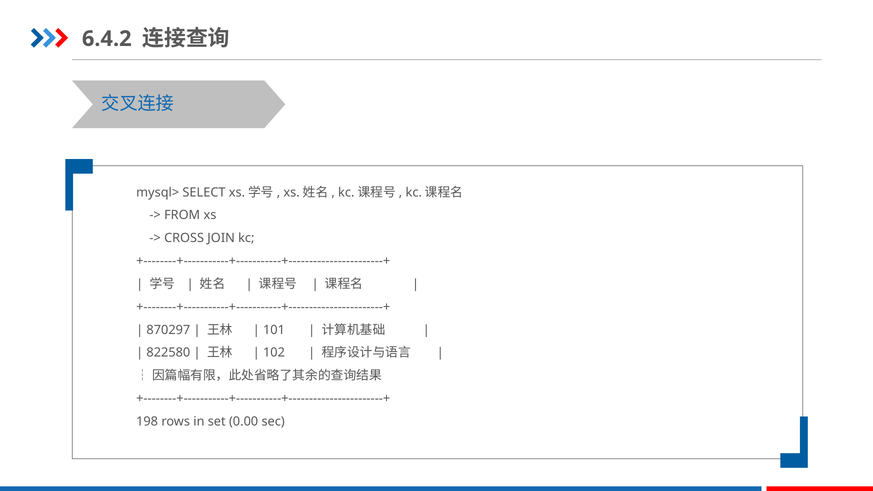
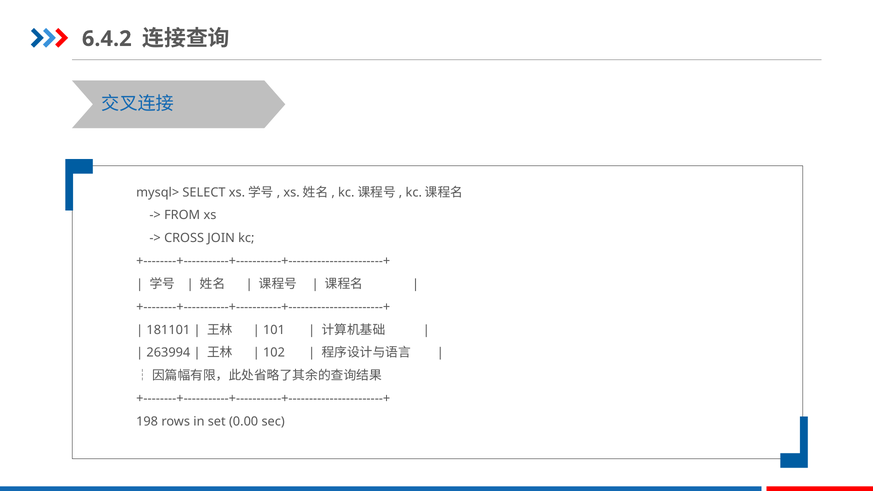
870297: 870297 -> 181101
822580: 822580 -> 263994
